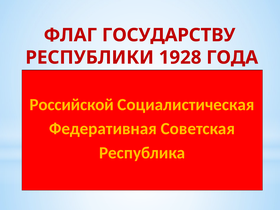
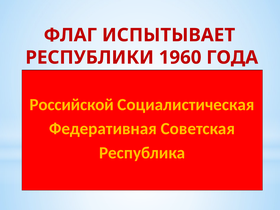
ГОСУДАРСТВУ: ГОСУДАРСТВУ -> ИСПЫТЫВАЕТ
1928: 1928 -> 1960
